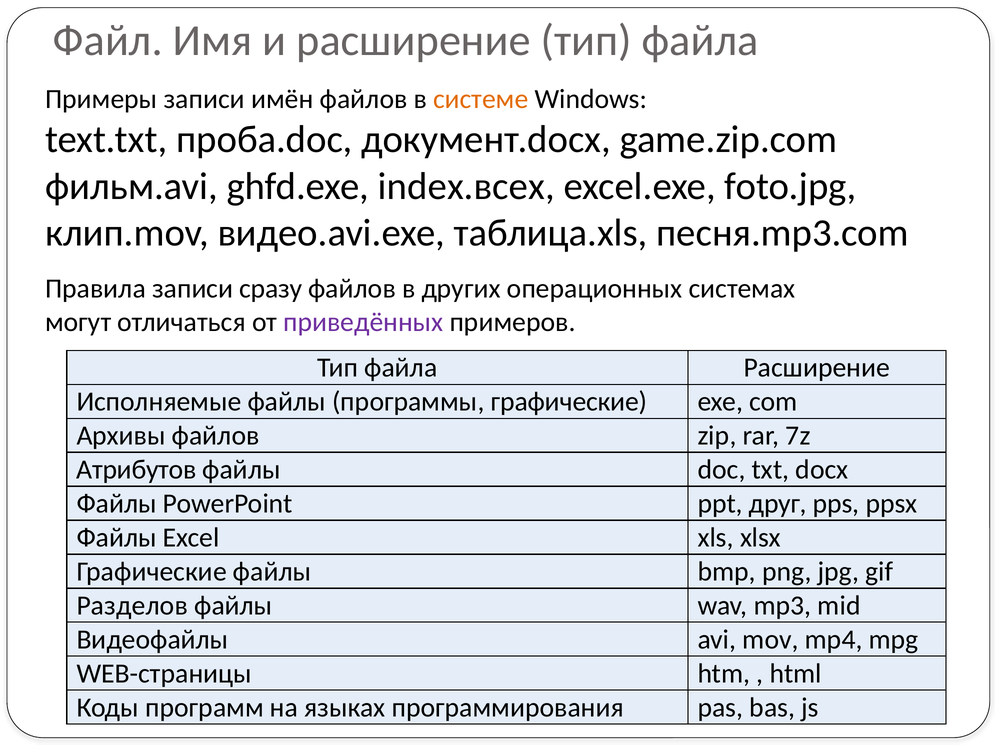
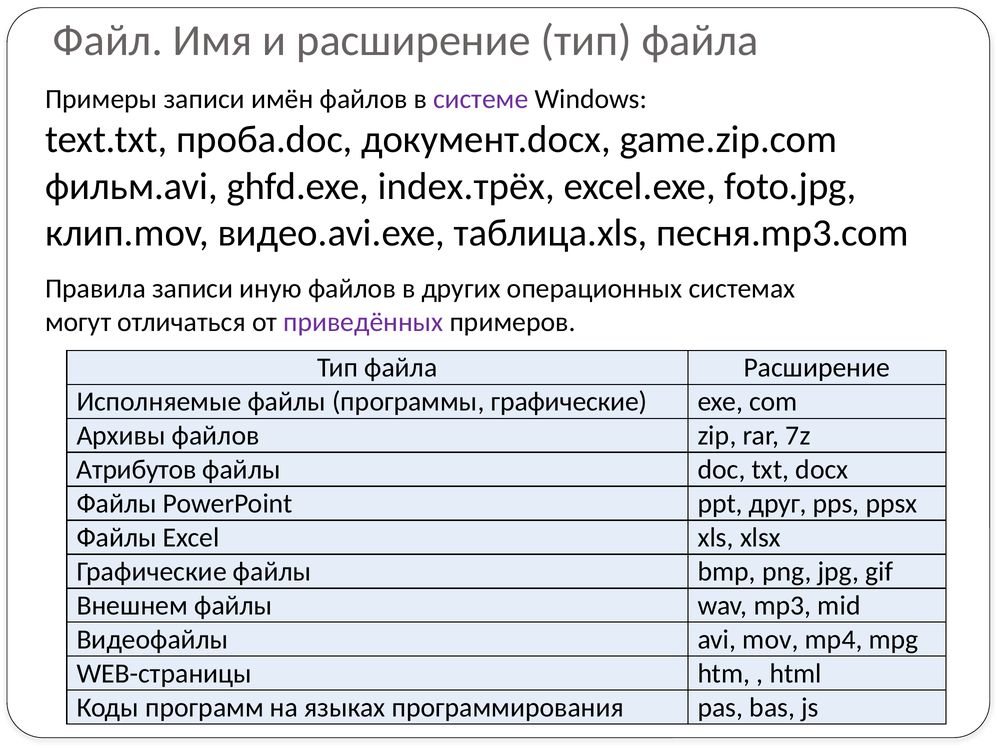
системе colour: orange -> purple
index.всех: index.всех -> index.трёх
сразу: сразу -> иную
Разделов: Разделов -> Внешнем
